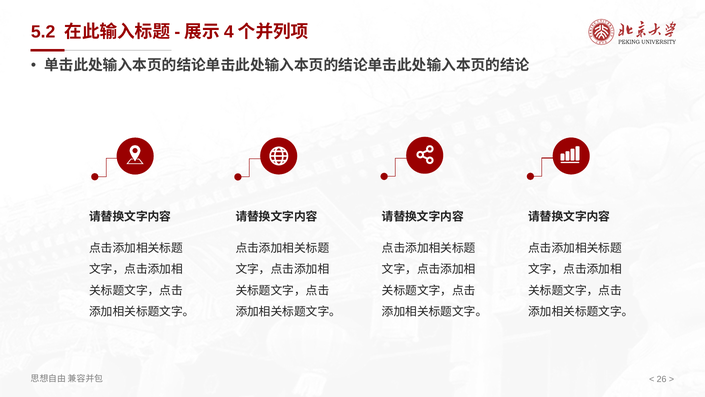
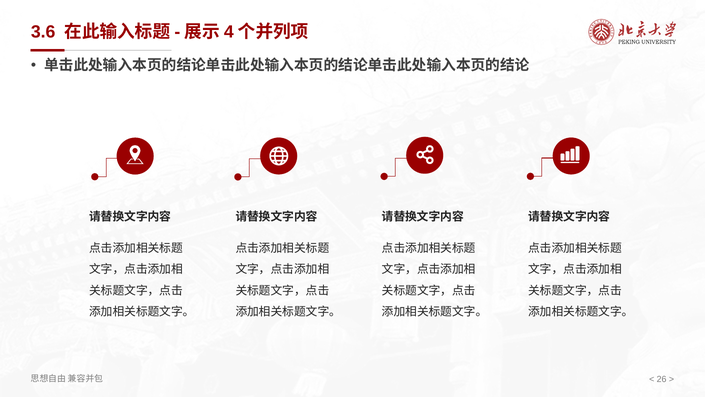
5.2: 5.2 -> 3.6
